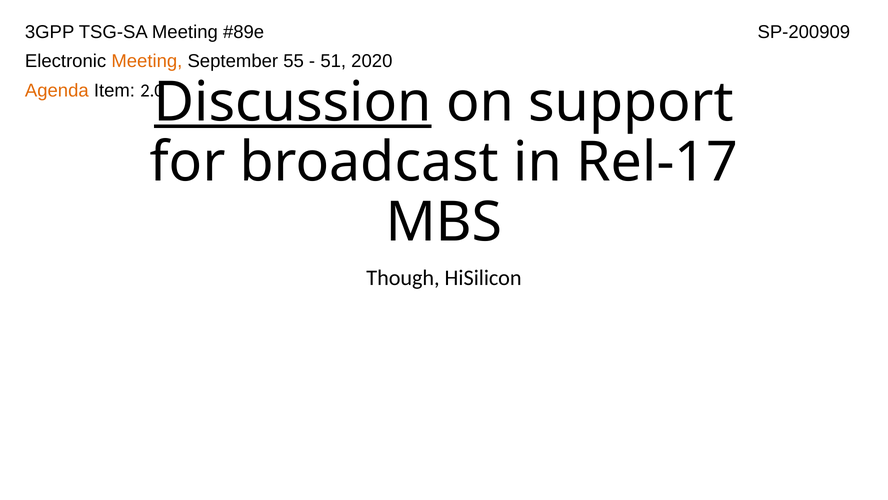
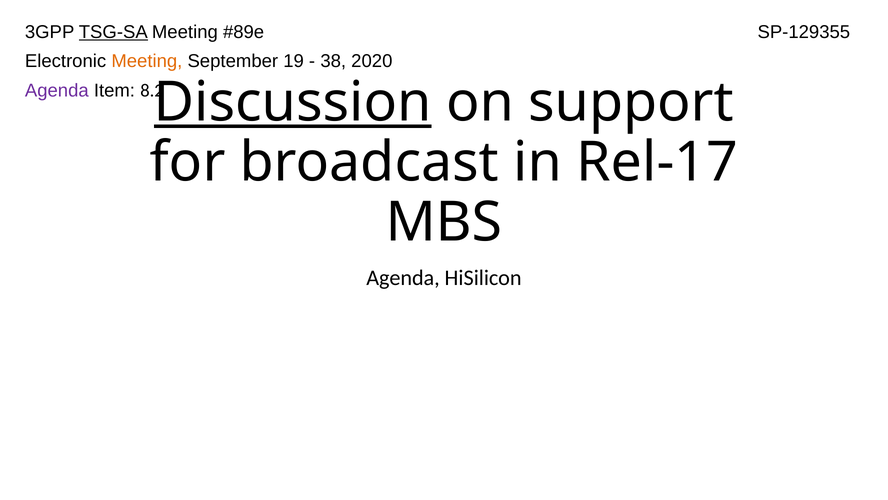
TSG-SA underline: none -> present
SP-200909: SP-200909 -> SP-129355
55: 55 -> 19
51: 51 -> 38
Agenda at (57, 90) colour: orange -> purple
2.0: 2.0 -> 8.2
Though at (403, 278): Though -> Agenda
